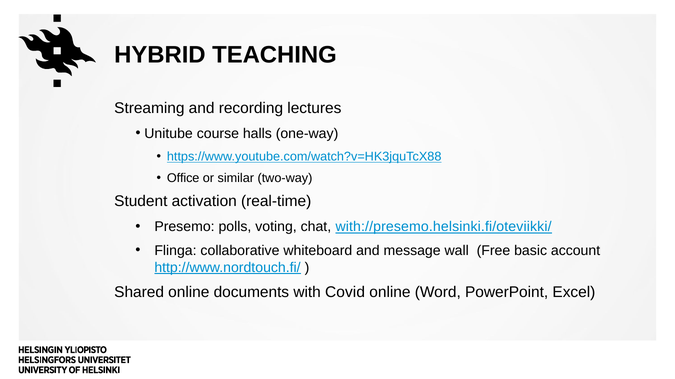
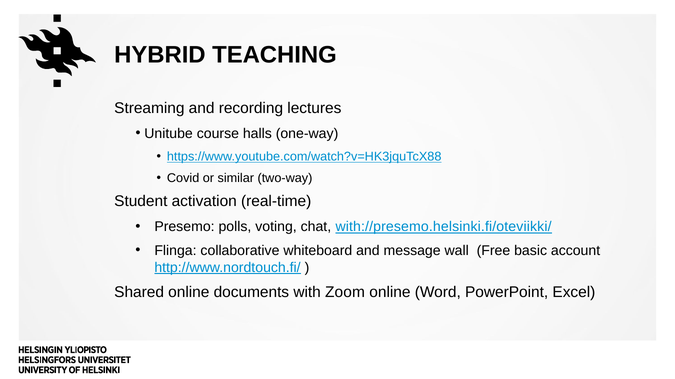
Office: Office -> Covid
Covid: Covid -> Zoom
